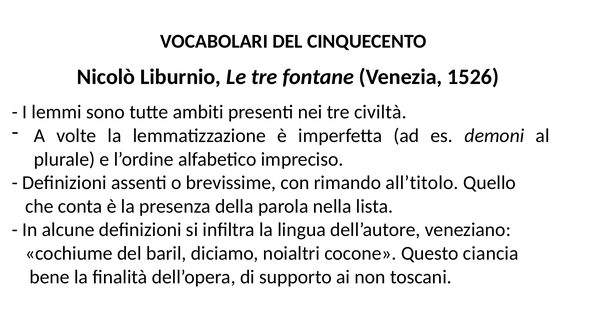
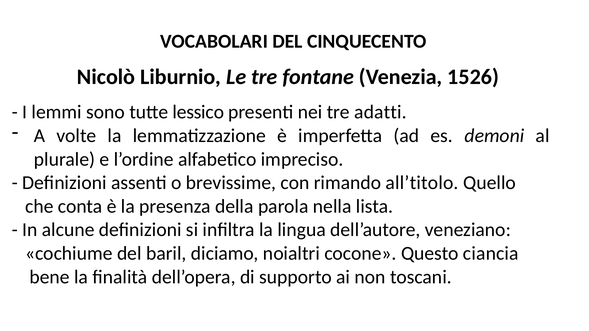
ambiti: ambiti -> lessico
civiltà: civiltà -> adatti
